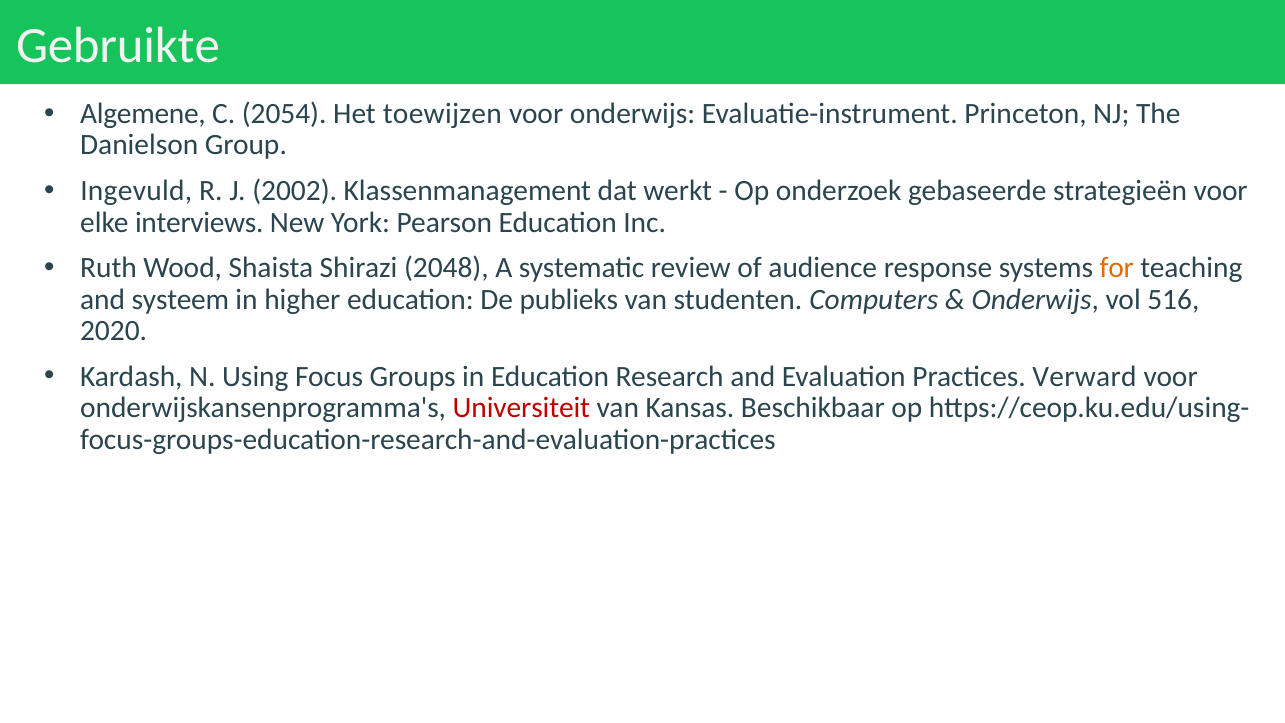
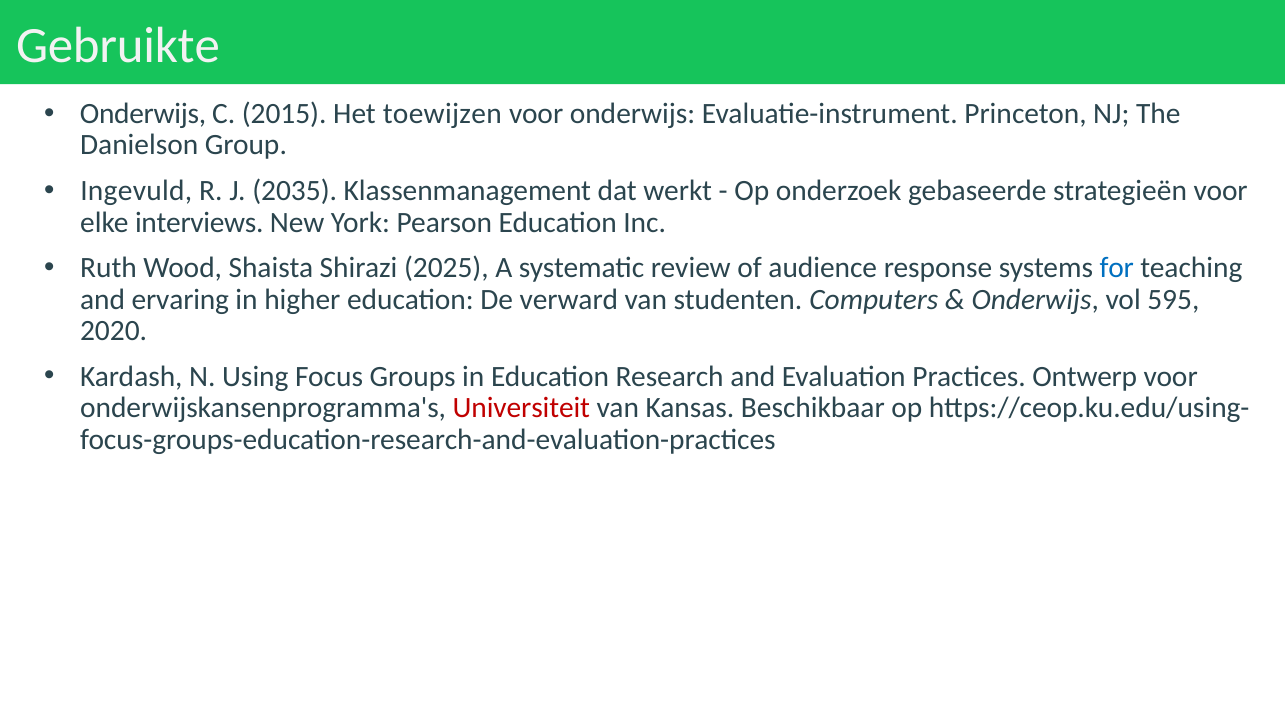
Algemene at (143, 113): Algemene -> Onderwijs
2054: 2054 -> 2015
2002: 2002 -> 2035
2048: 2048 -> 2025
for colour: orange -> blue
systeem: systeem -> ervaring
publieks: publieks -> verward
516: 516 -> 595
Verward: Verward -> Ontwerp
